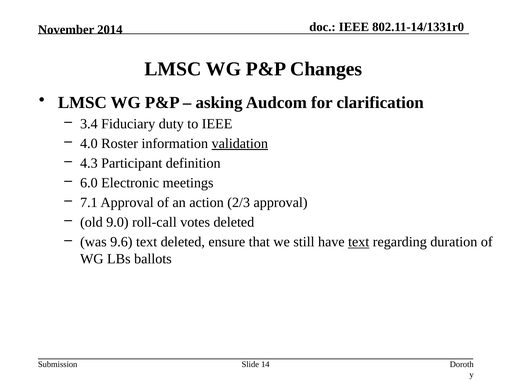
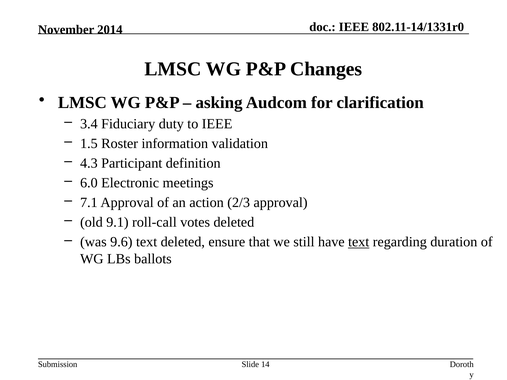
4.0: 4.0 -> 1.5
validation underline: present -> none
9.0: 9.0 -> 9.1
